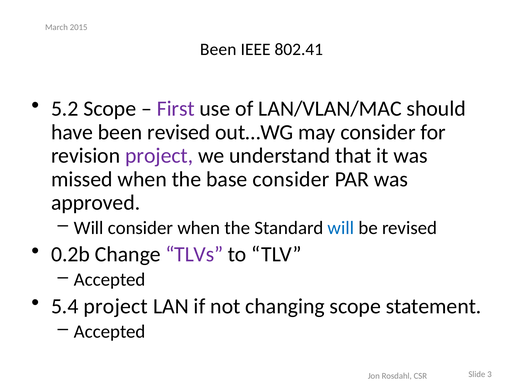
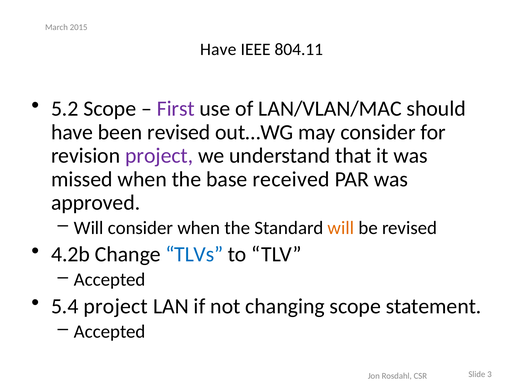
Been at (218, 50): Been -> Have
802.41: 802.41 -> 804.11
base consider: consider -> received
will at (341, 228) colour: blue -> orange
0.2b: 0.2b -> 4.2b
TLVs colour: purple -> blue
